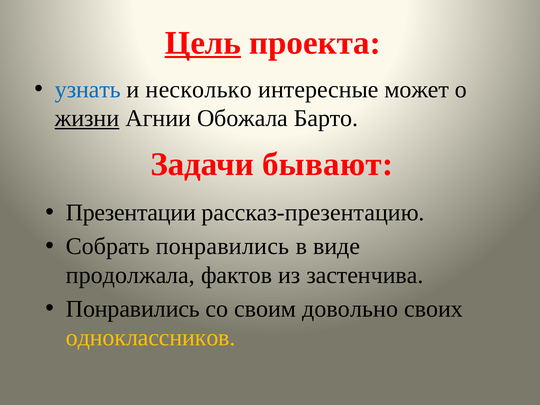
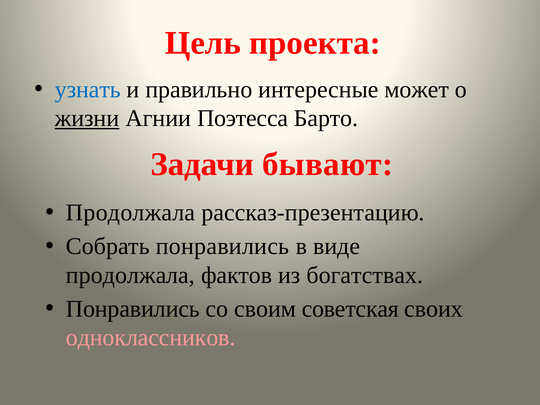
Цель underline: present -> none
несколько: несколько -> правильно
Обожала: Обожала -> Поэтесса
Презентации at (131, 213): Презентации -> Продолжала
застенчива: застенчива -> богатствах
довольно: довольно -> советская
одноклассников colour: yellow -> pink
